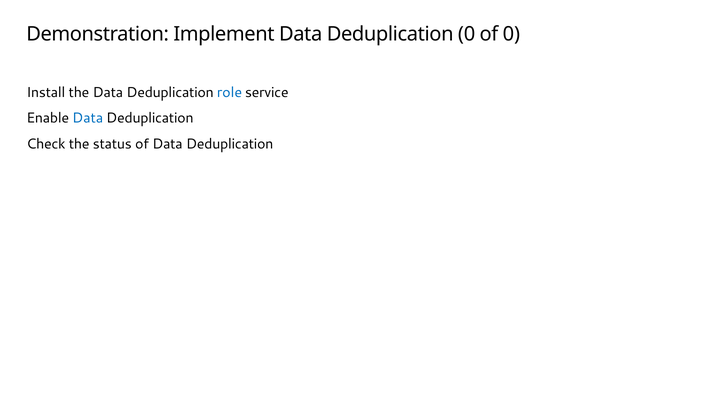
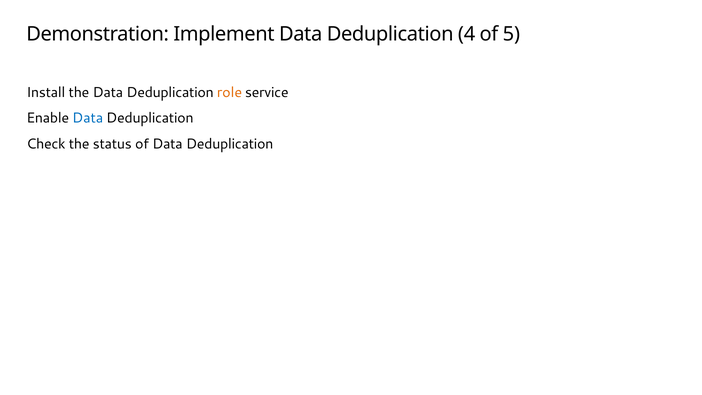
Deduplication 0: 0 -> 4
of 0: 0 -> 5
role colour: blue -> orange
